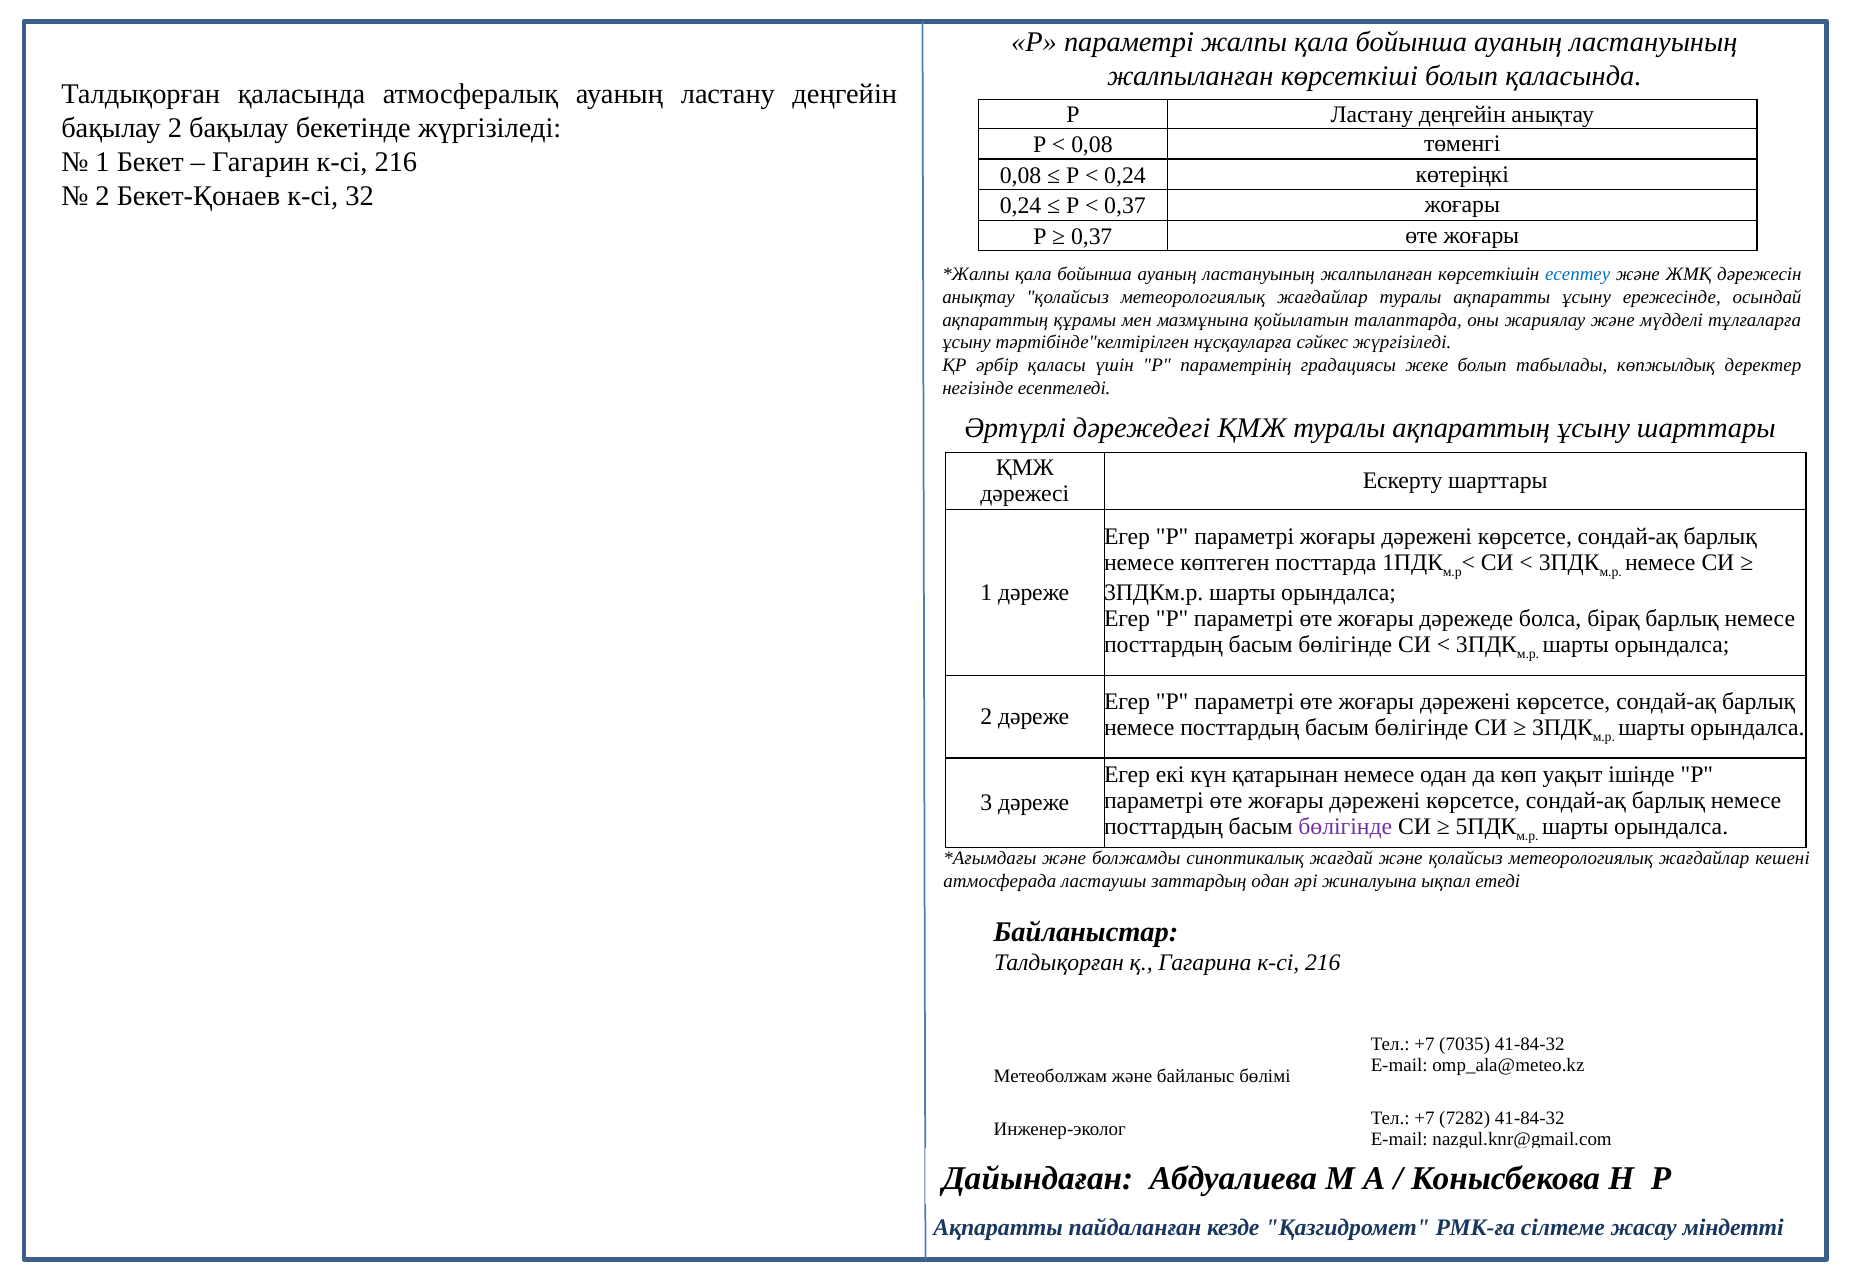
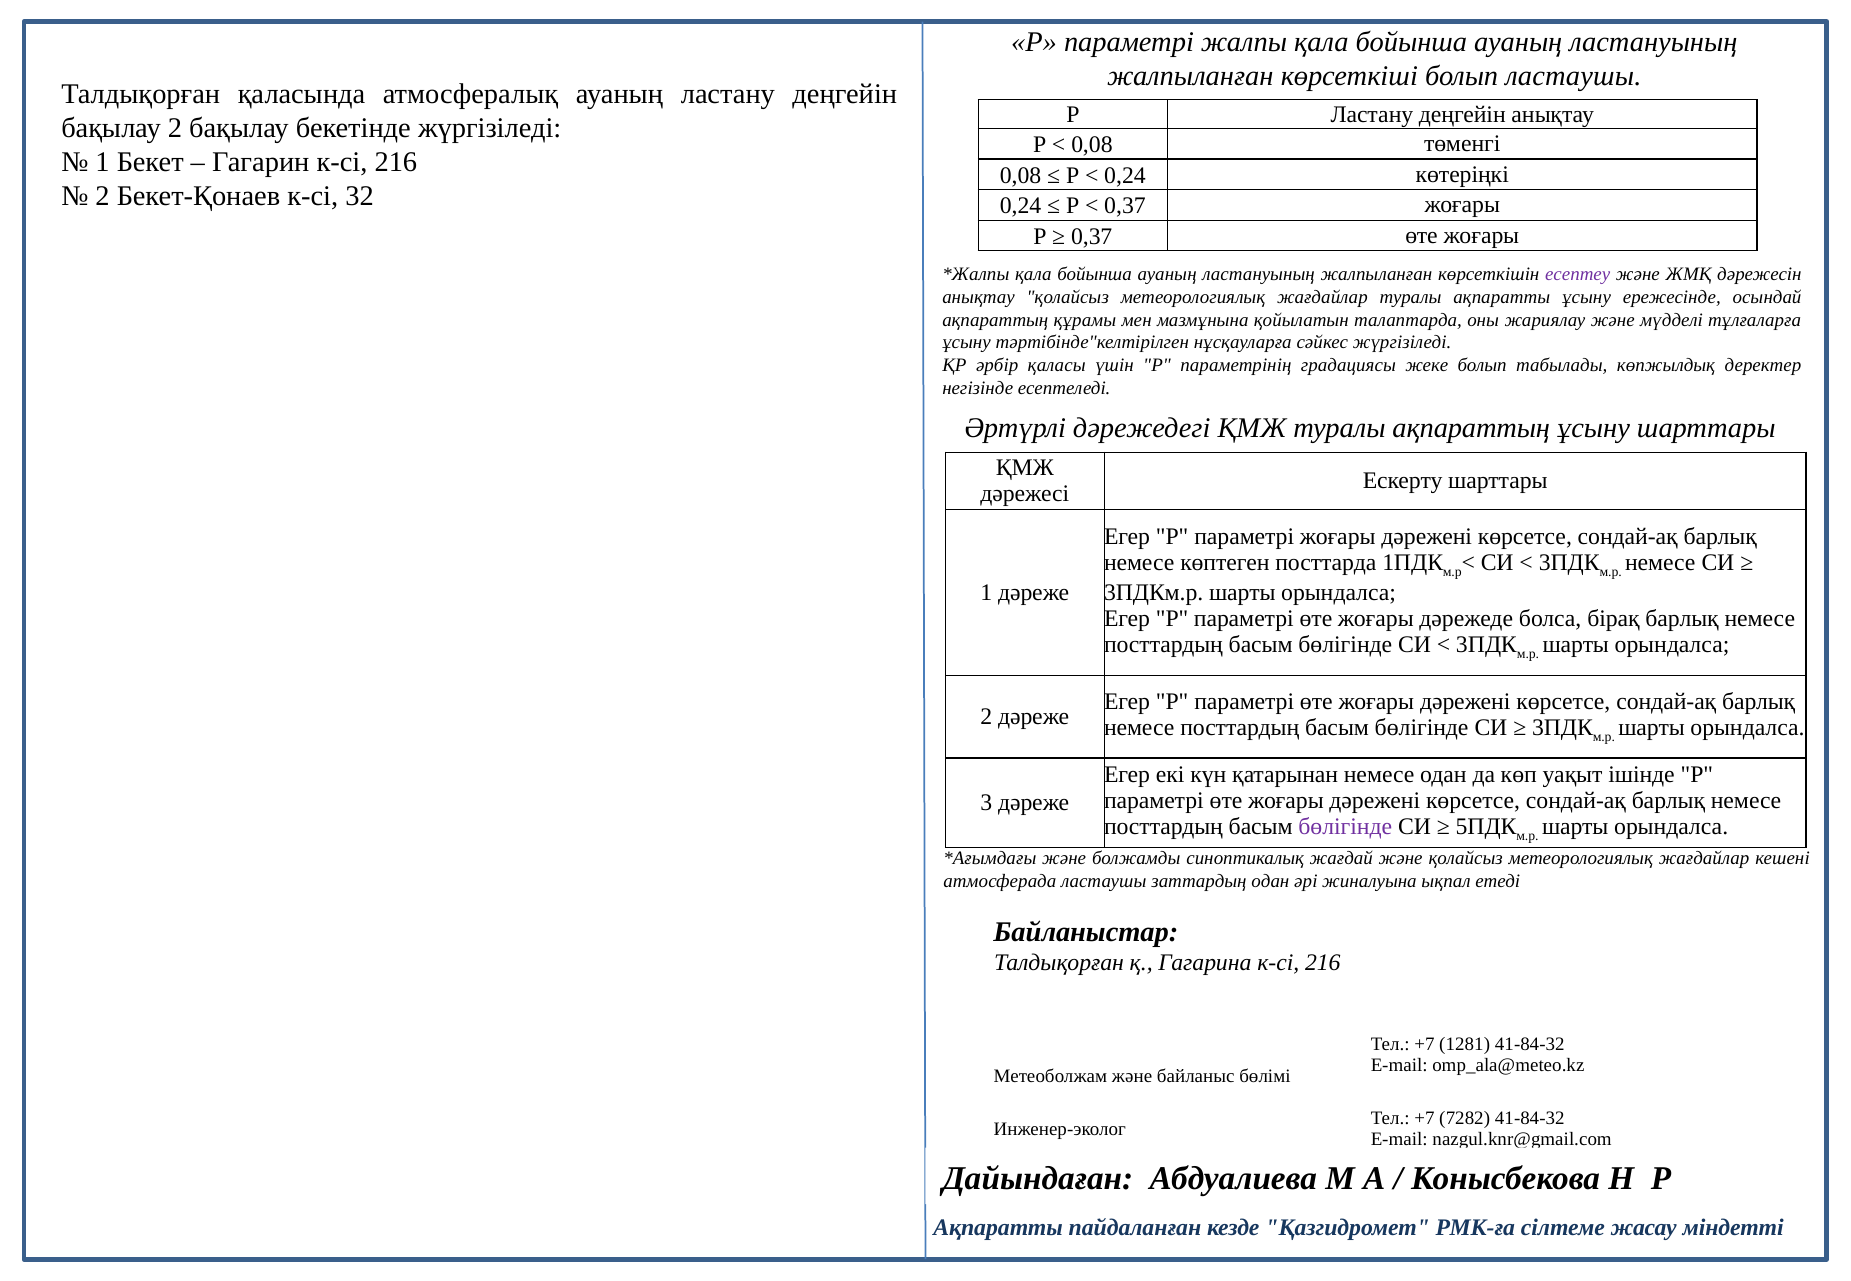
болып қаласында: қаласында -> ластаушы
есептеу colour: blue -> purple
7035: 7035 -> 1281
